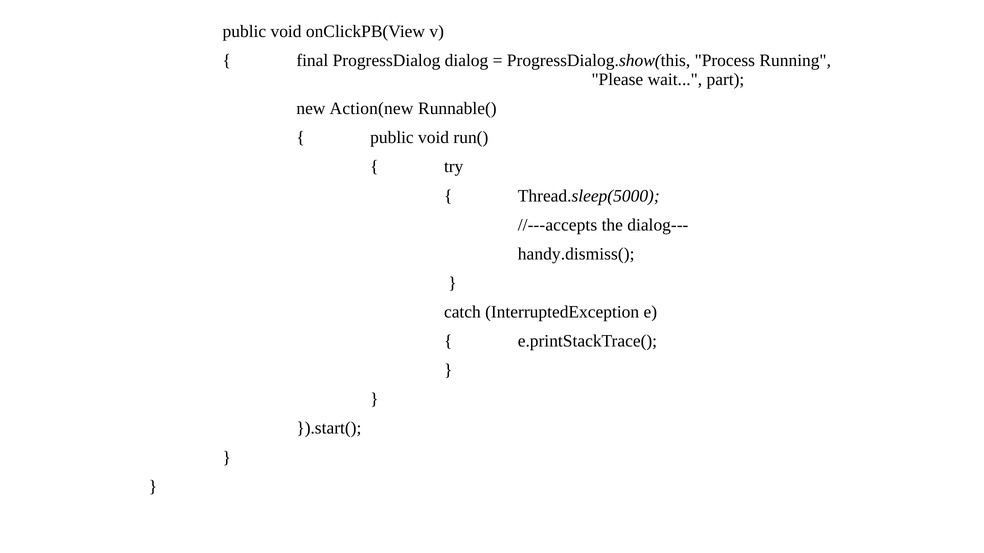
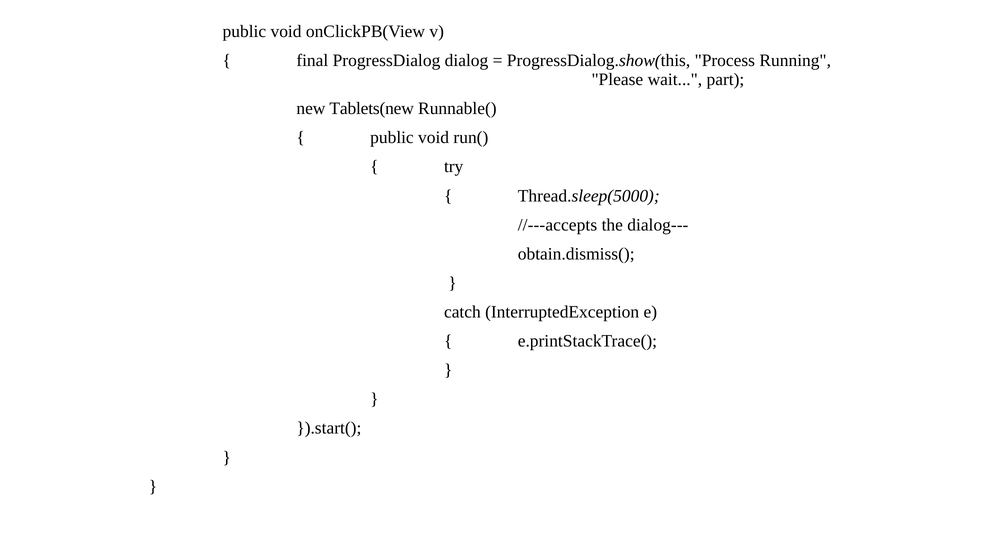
Action(new: Action(new -> Tablets(new
handy.dismiss(: handy.dismiss( -> obtain.dismiss(
